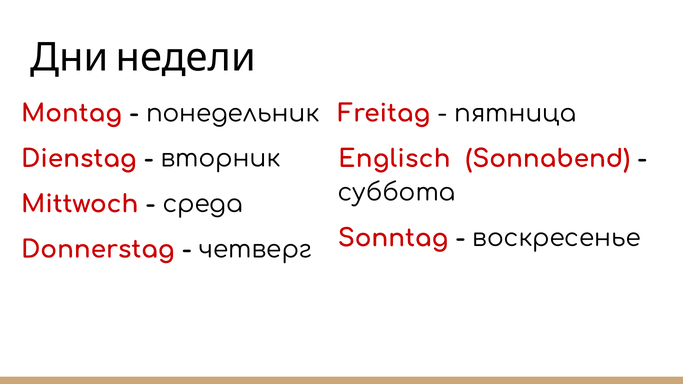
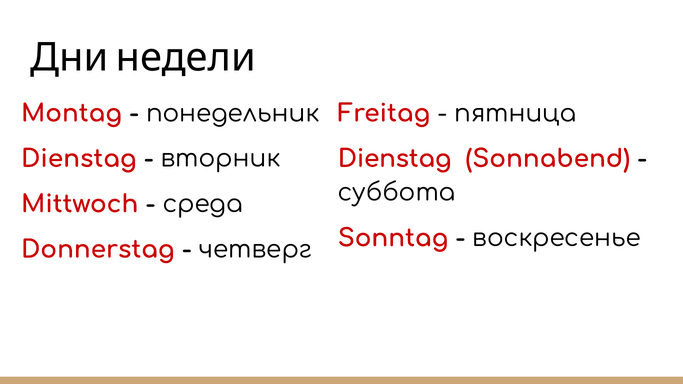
Englisch at (394, 159): Englisch -> Dienstag
